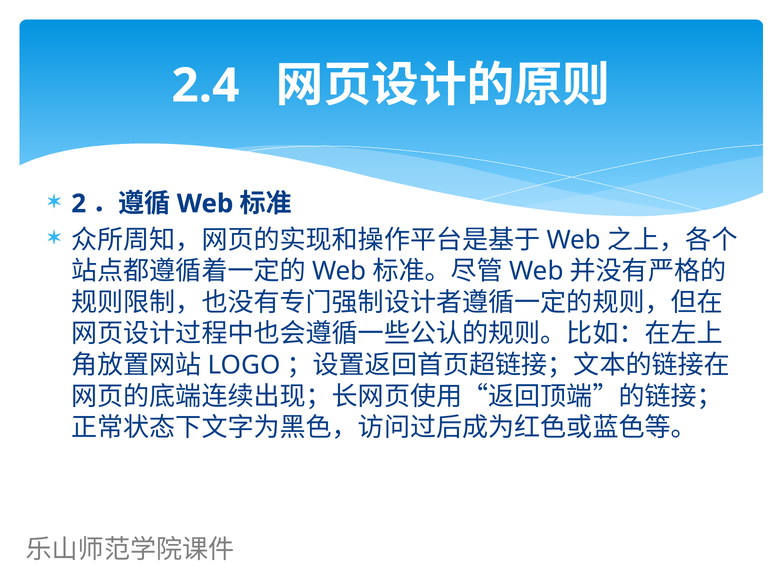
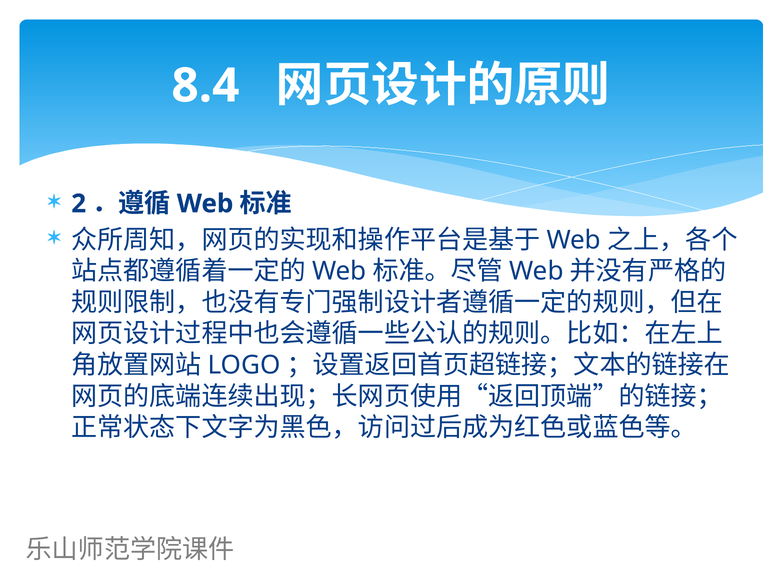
2.4: 2.4 -> 8.4
